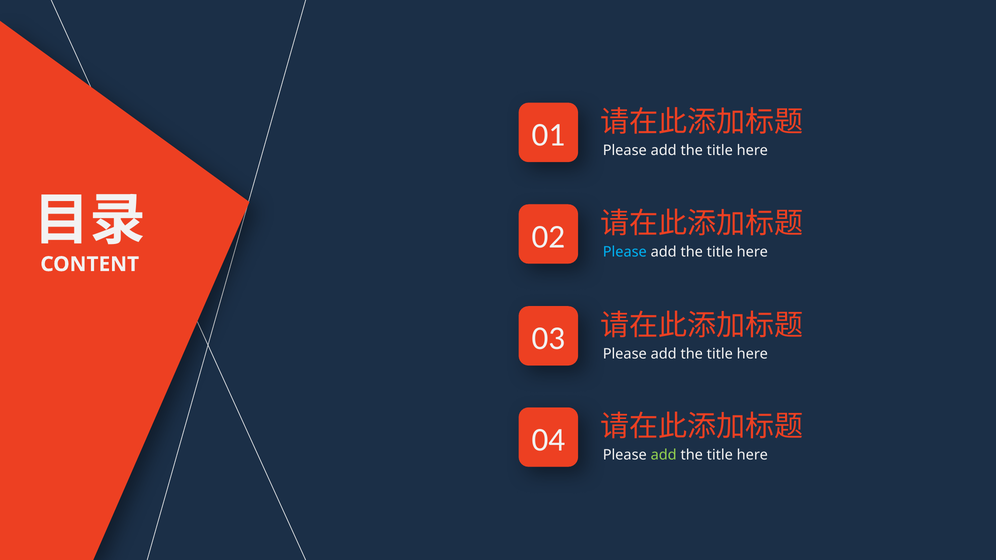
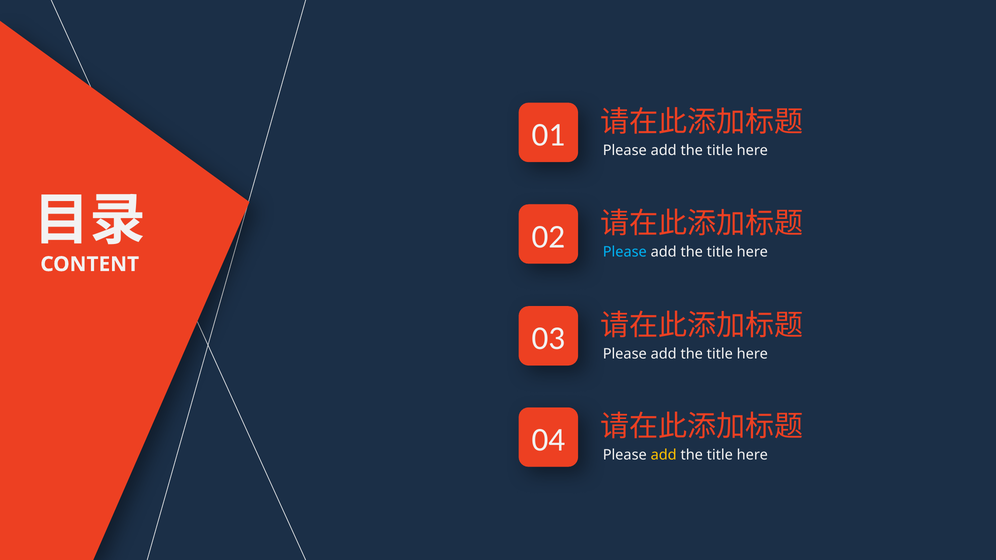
add at (664, 455) colour: light green -> yellow
